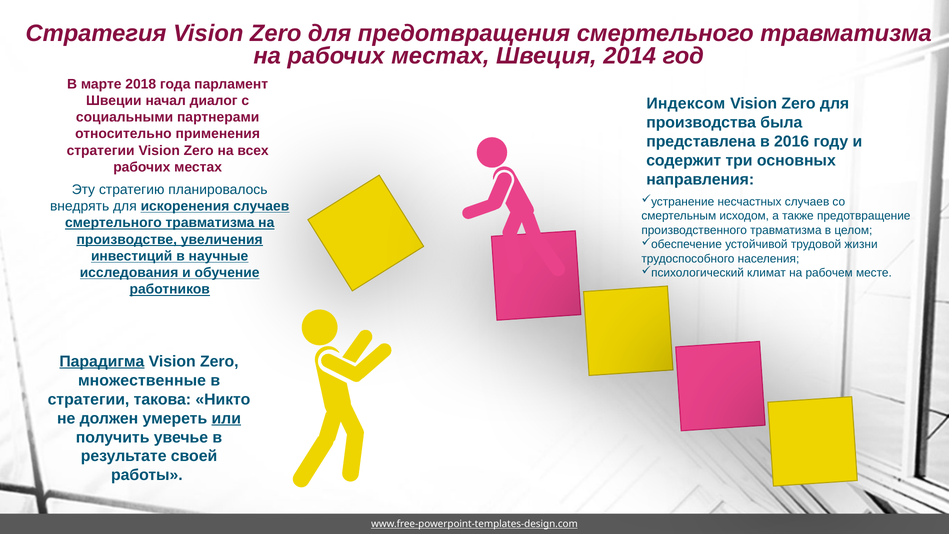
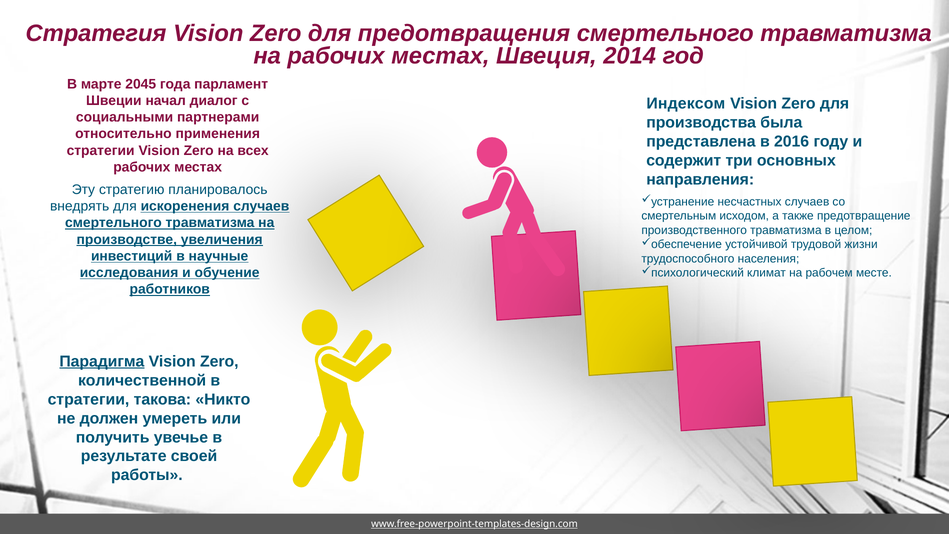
2018: 2018 -> 2045
множественные: множественные -> количественной
или underline: present -> none
